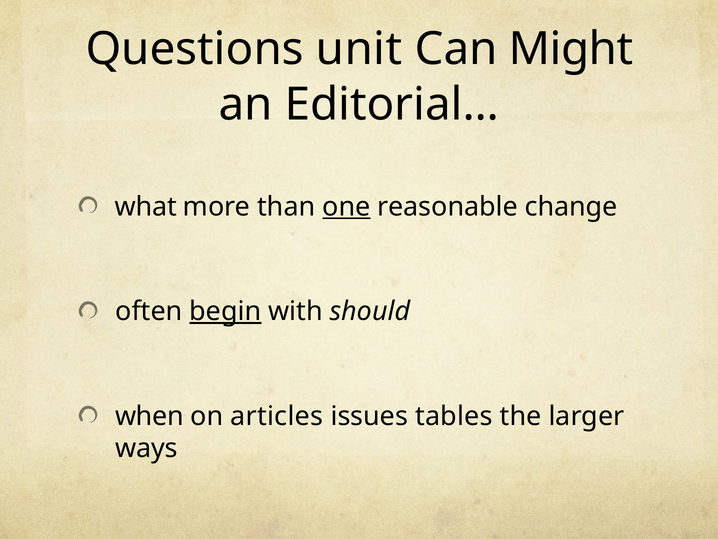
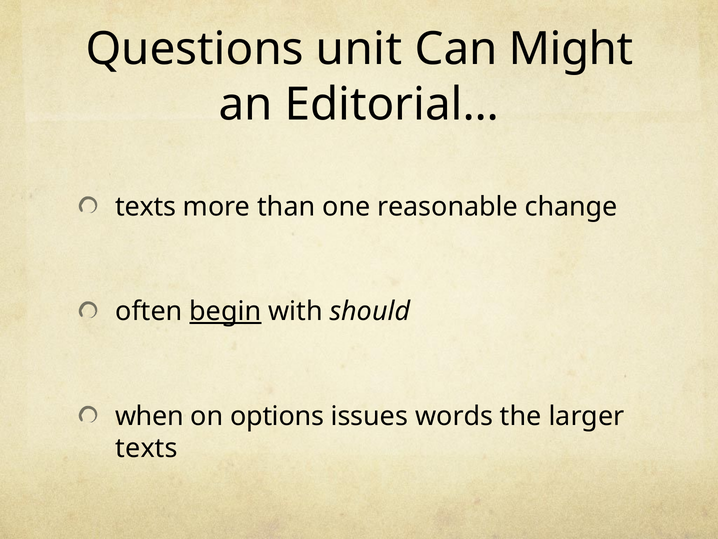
what at (146, 207): what -> texts
one underline: present -> none
articles: articles -> options
tables: tables -> words
ways at (147, 448): ways -> texts
